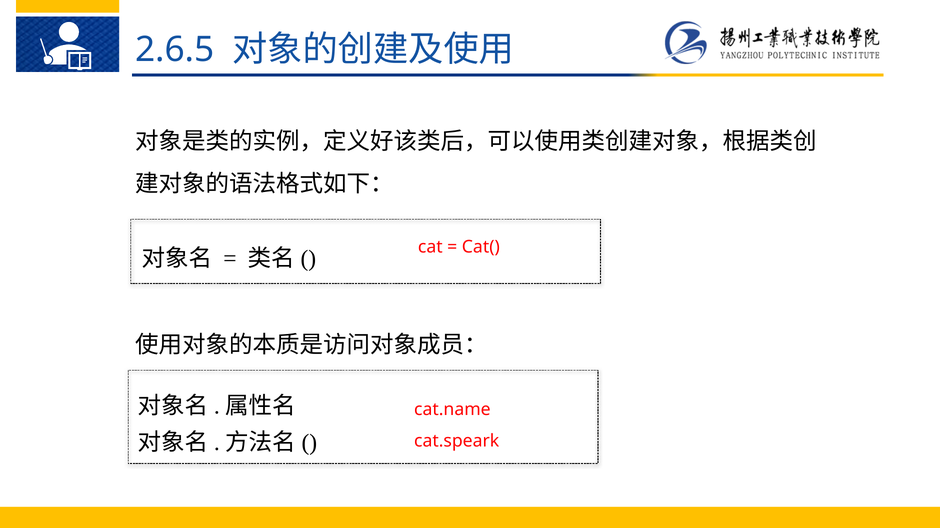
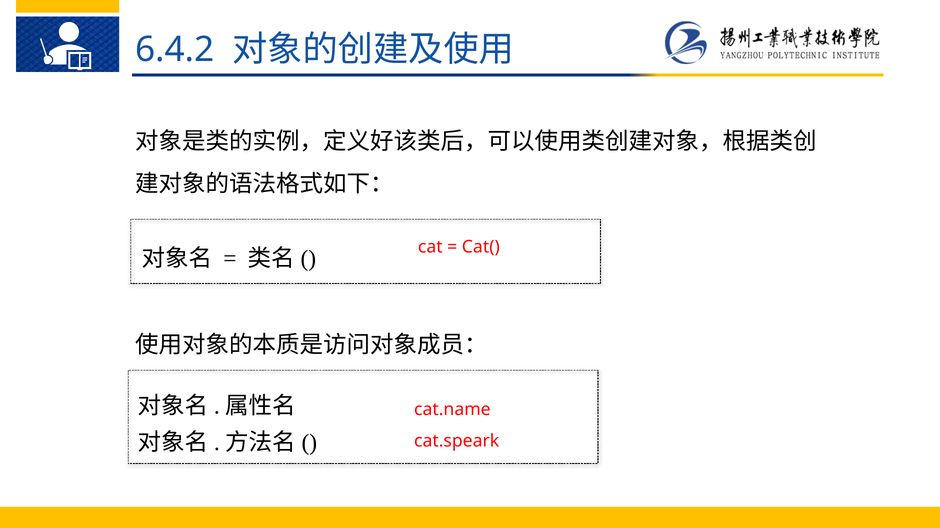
2.6.5: 2.6.5 -> 6.4.2
